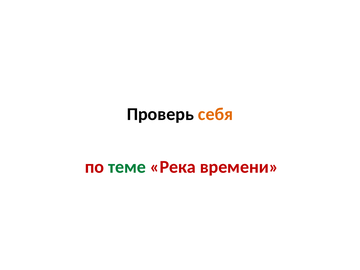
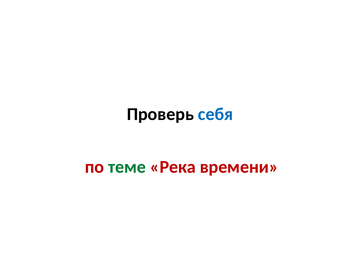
себя colour: orange -> blue
